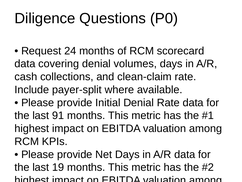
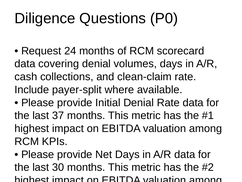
91: 91 -> 37
19: 19 -> 30
